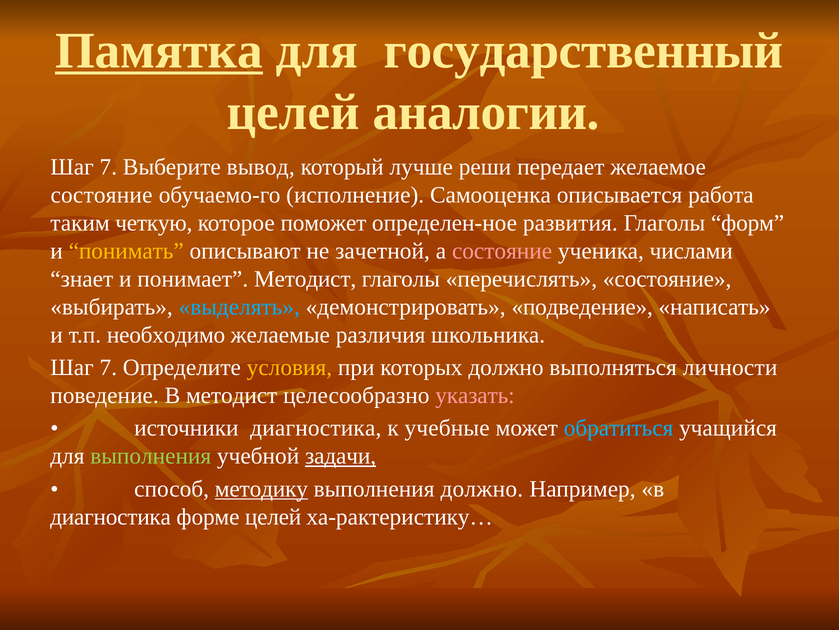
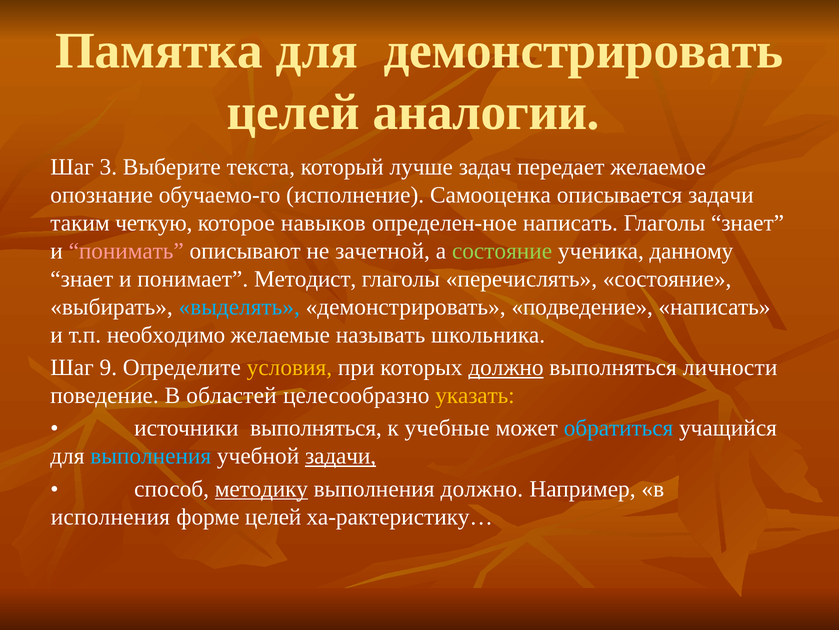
Памятка underline: present -> none
для государственный: государственный -> демонстрировать
7 at (108, 167): 7 -> 3
вывод: вывод -> текста
реши: реши -> задач
состояние at (102, 195): состояние -> опознание
описывается работа: работа -> задачи
поможет: поможет -> навыков
определен-ное развития: развития -> написать
Глаголы форм: форм -> знает
понимать colour: yellow -> pink
состояние at (502, 251) colour: pink -> light green
числами: числами -> данному
различия: различия -> называть
7 at (108, 367): 7 -> 9
должно at (506, 367) underline: none -> present
В методист: методист -> областей
указать colour: pink -> yellow
источники диагностика: диагностика -> выполняться
выполнения at (151, 456) colour: light green -> light blue
диагностика at (111, 516): диагностика -> исполнения
